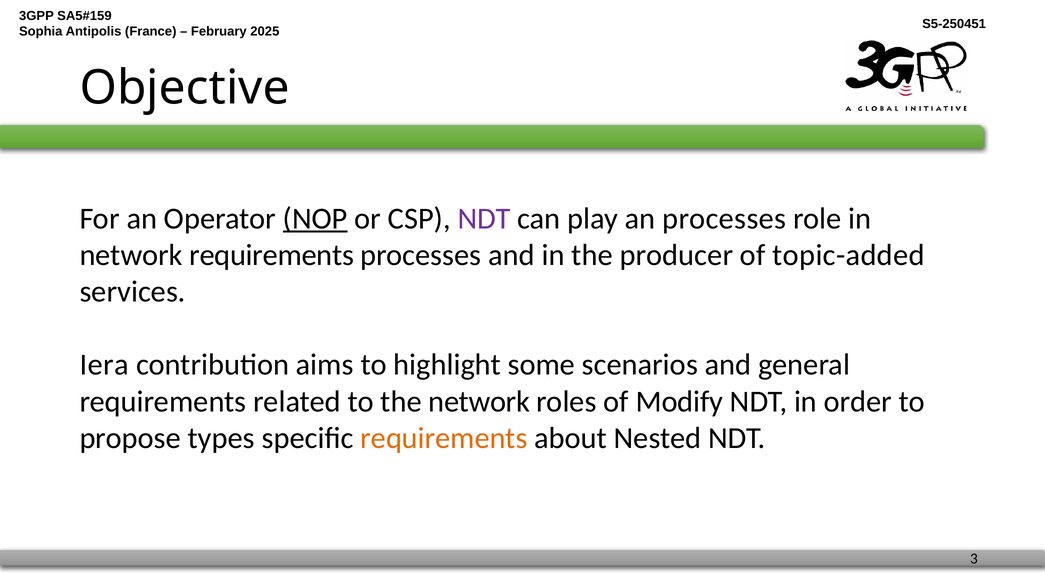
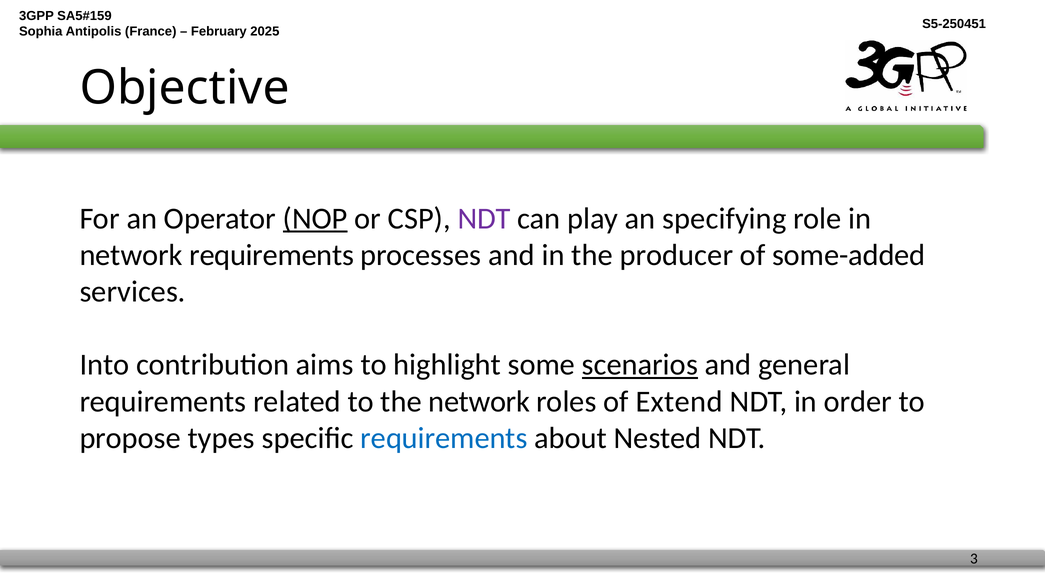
an processes: processes -> specifying
topic-added: topic-added -> some-added
Iera: Iera -> Into
scenarios underline: none -> present
Modify: Modify -> Extend
requirements at (444, 438) colour: orange -> blue
